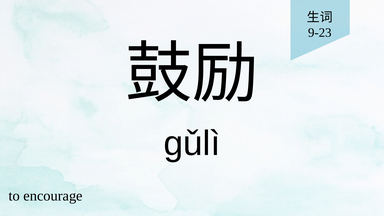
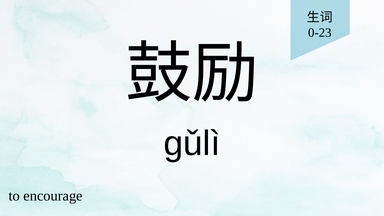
9-23: 9-23 -> 0-23
